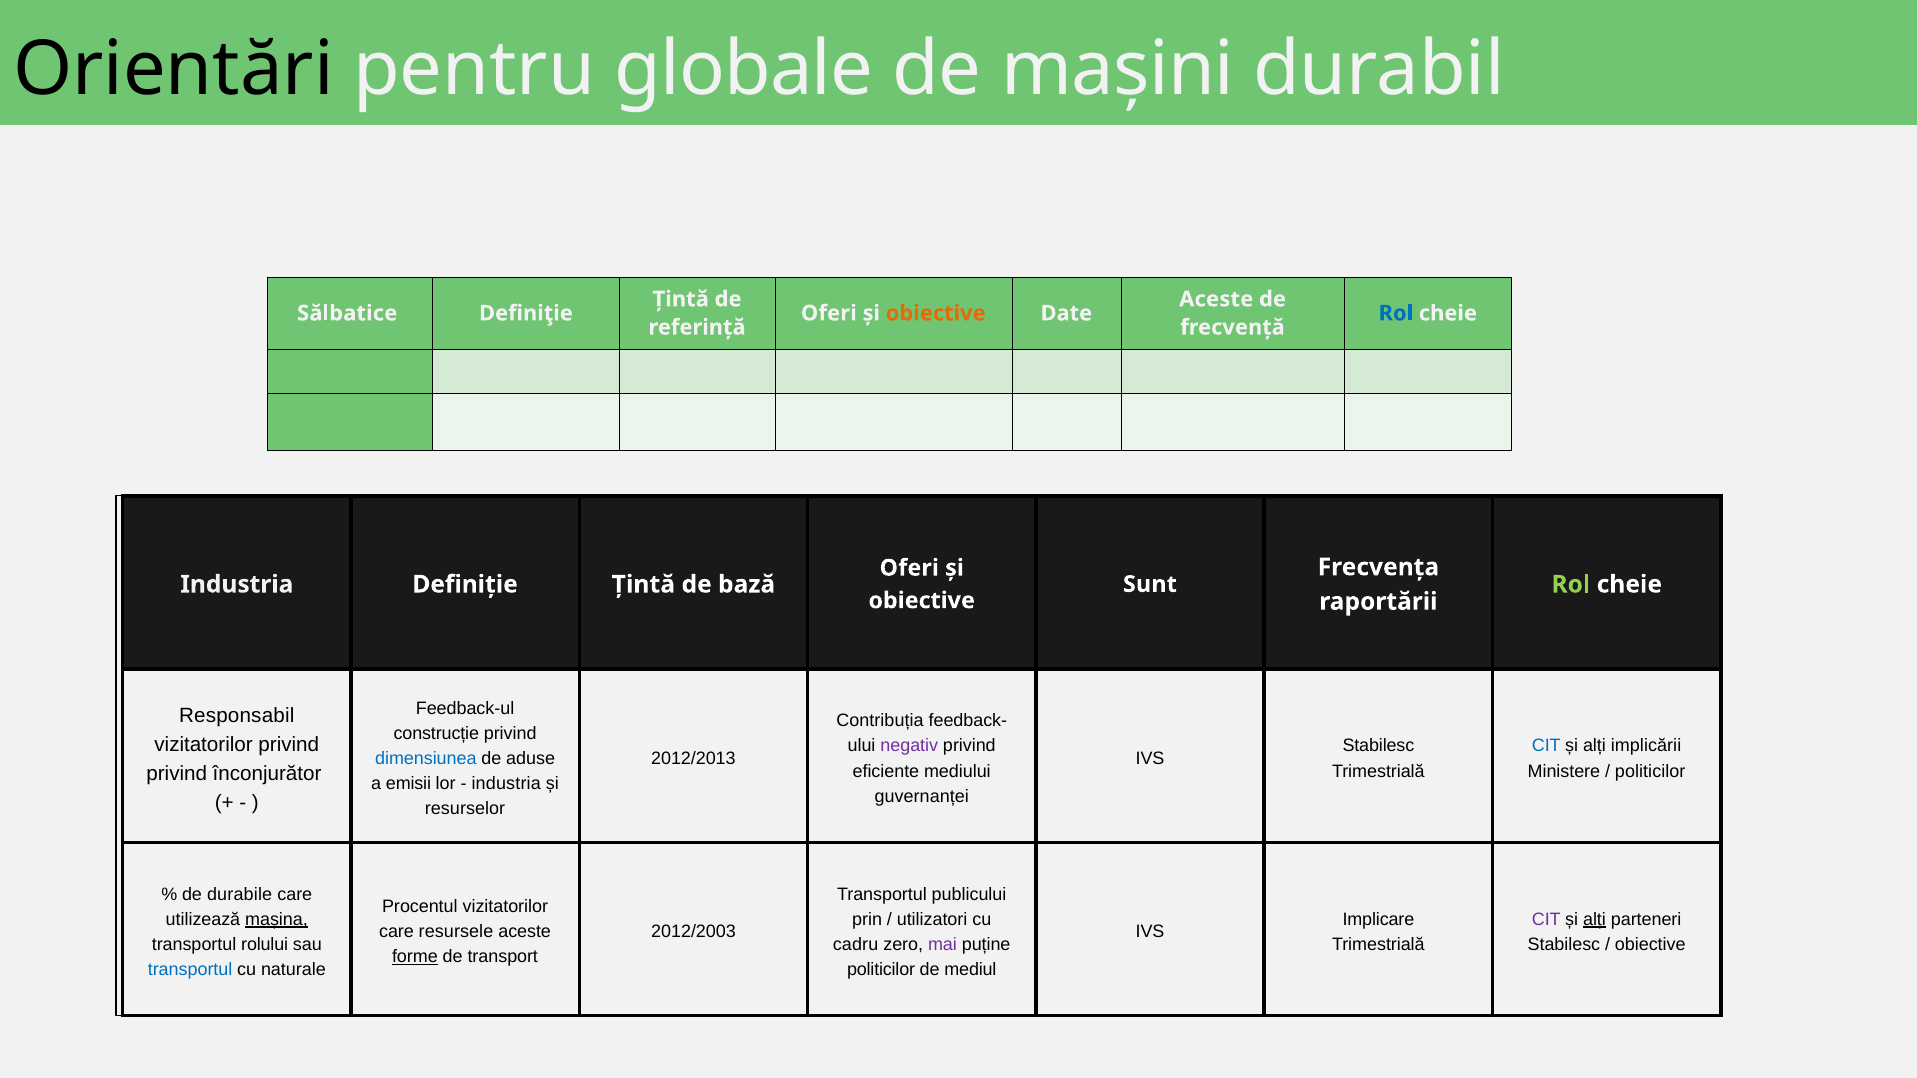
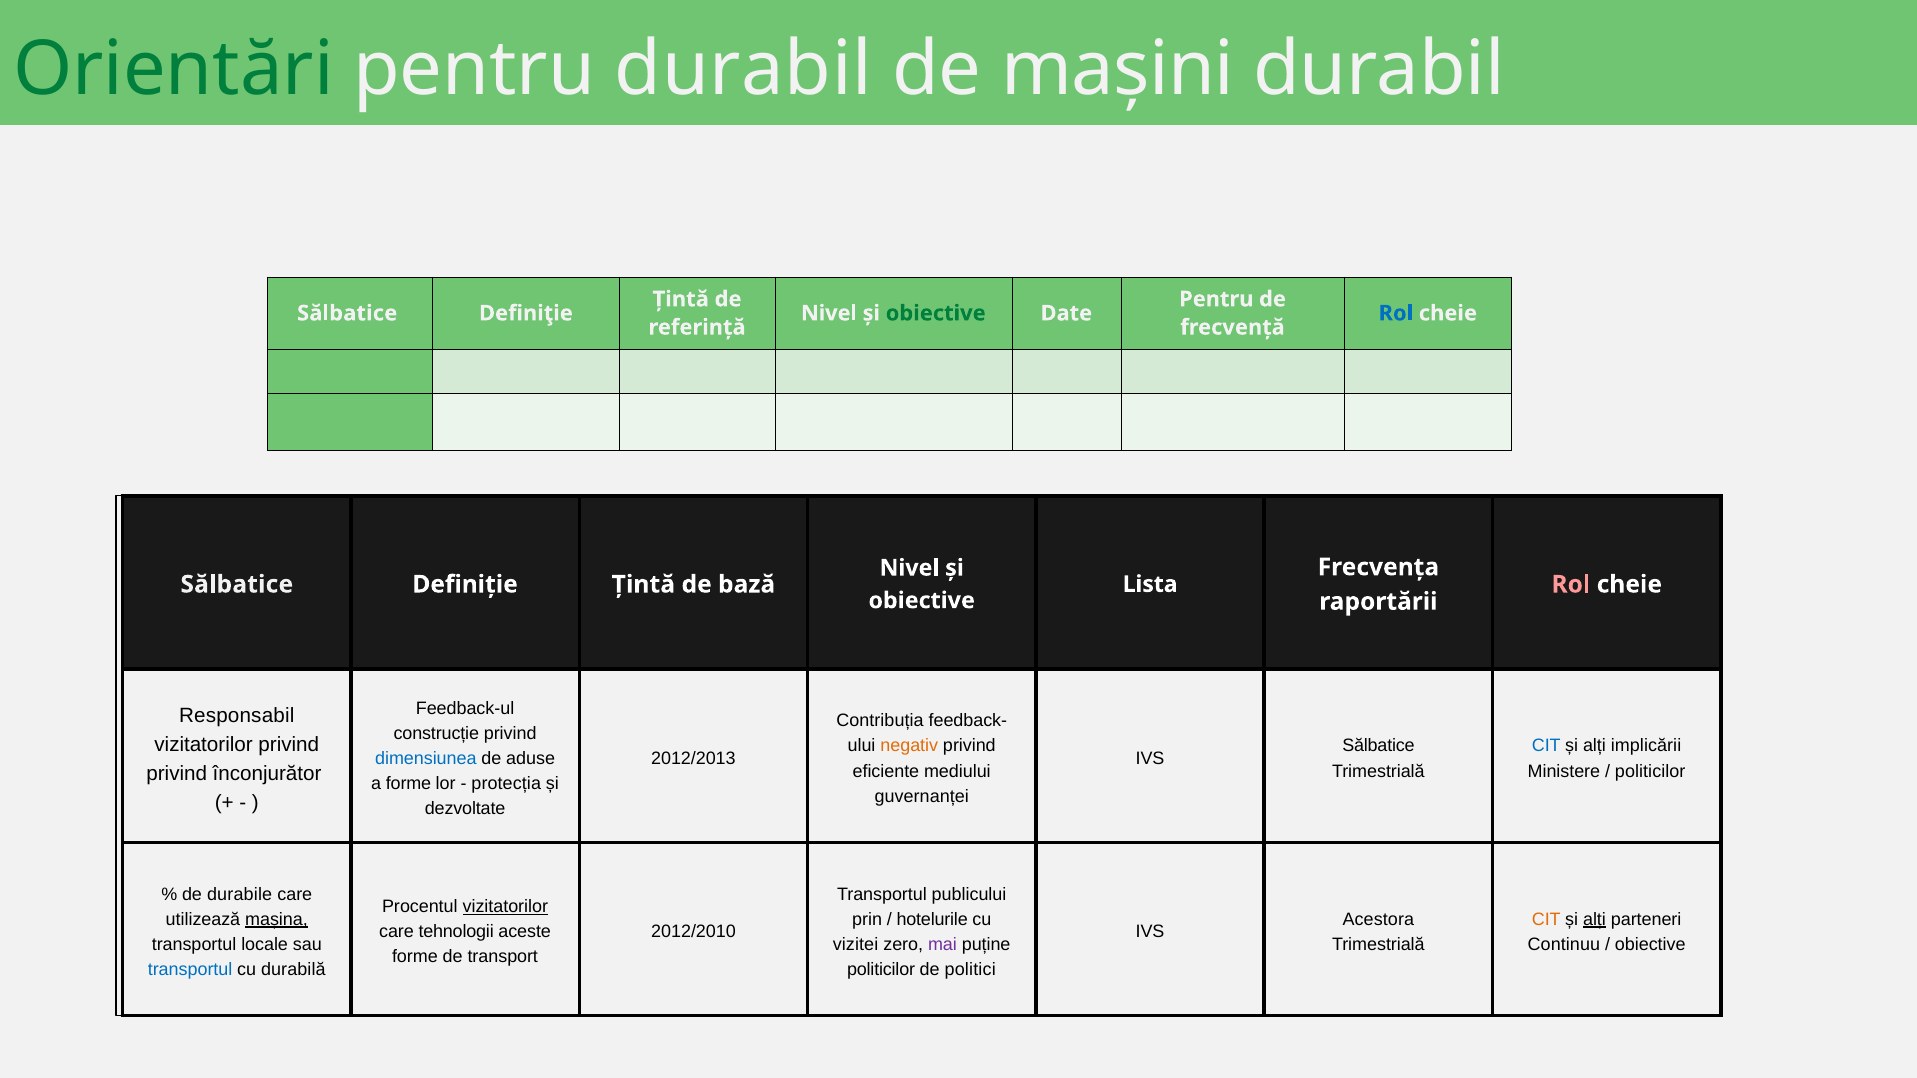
Orientări colour: black -> green
pentru globale: globale -> durabil
Aceste at (1216, 299): Aceste -> Pentru
Oferi at (829, 313): Oferi -> Nivel
obiective at (936, 313) colour: orange -> green
Oferi at (909, 568): Oferi -> Nivel
Industria at (237, 585): Industria -> Sălbatice
Rol at (1571, 585) colour: light green -> pink
Sunt: Sunt -> Lista
negativ colour: purple -> orange
Stabilesc at (1378, 746): Stabilesc -> Sălbatice
a emisii: emisii -> forme
industria at (506, 784): industria -> protecția
resurselor: resurselor -> dezvoltate
vizitatorilor at (505, 907) underline: none -> present
utilizatori: utilizatori -> hotelurile
Implicare: Implicare -> Acestora
CIT at (1546, 920) colour: purple -> orange
resursele: resursele -> tehnologii
2012/2003: 2012/2003 -> 2012/2010
rolului: rolului -> locale
cadru: cadru -> vizitei
Stabilesc at (1564, 945): Stabilesc -> Continuu
forme at (415, 957) underline: present -> none
naturale: naturale -> durabilă
mediul: mediul -> politici
